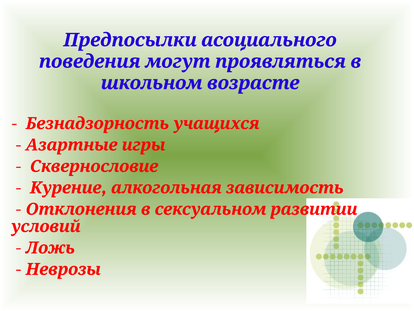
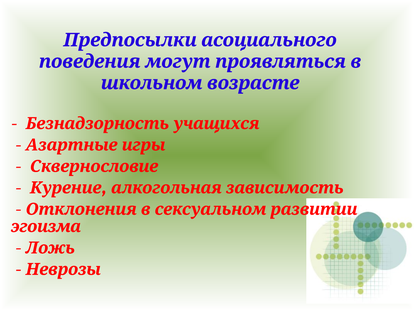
условий: условий -> эгоизма
